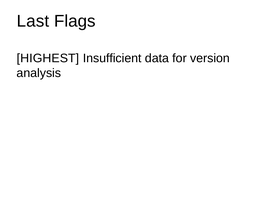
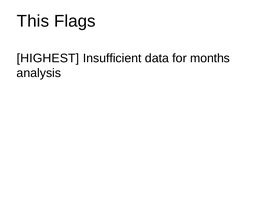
Last: Last -> This
version: version -> months
